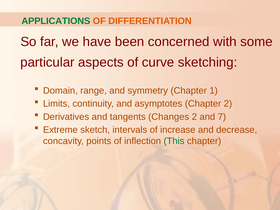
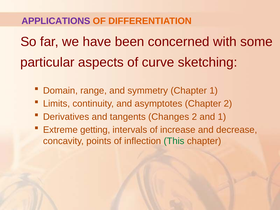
APPLICATIONS colour: green -> purple
and 7: 7 -> 1
sketch: sketch -> getting
